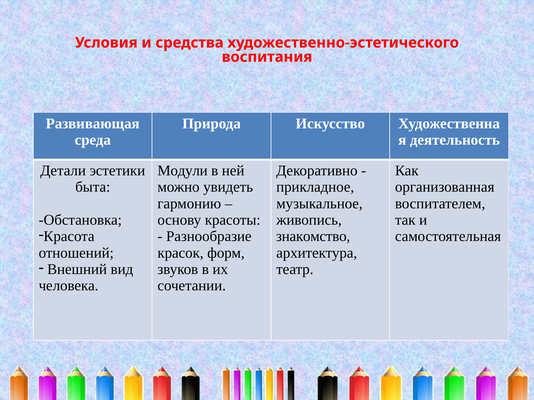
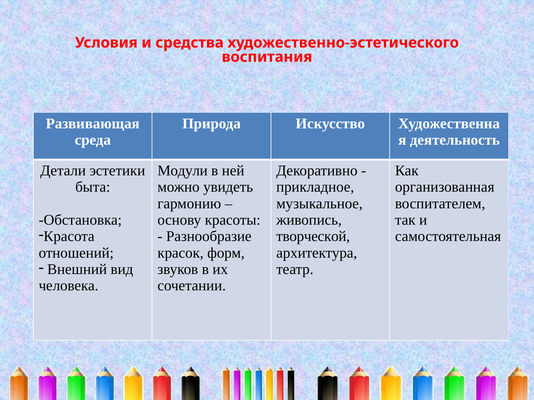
знакомство: знакомство -> творческой
